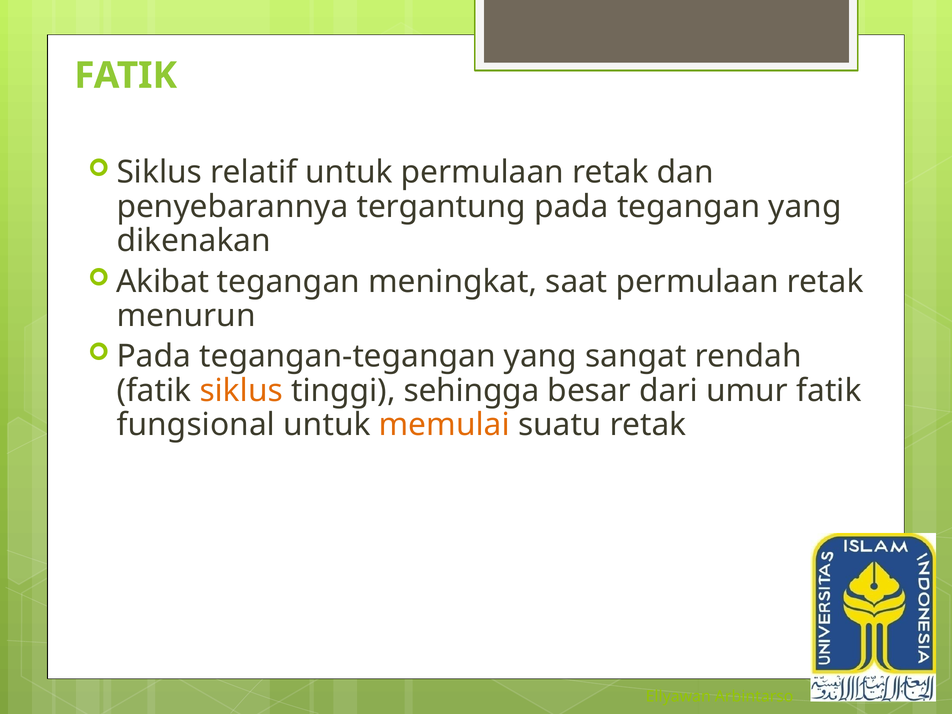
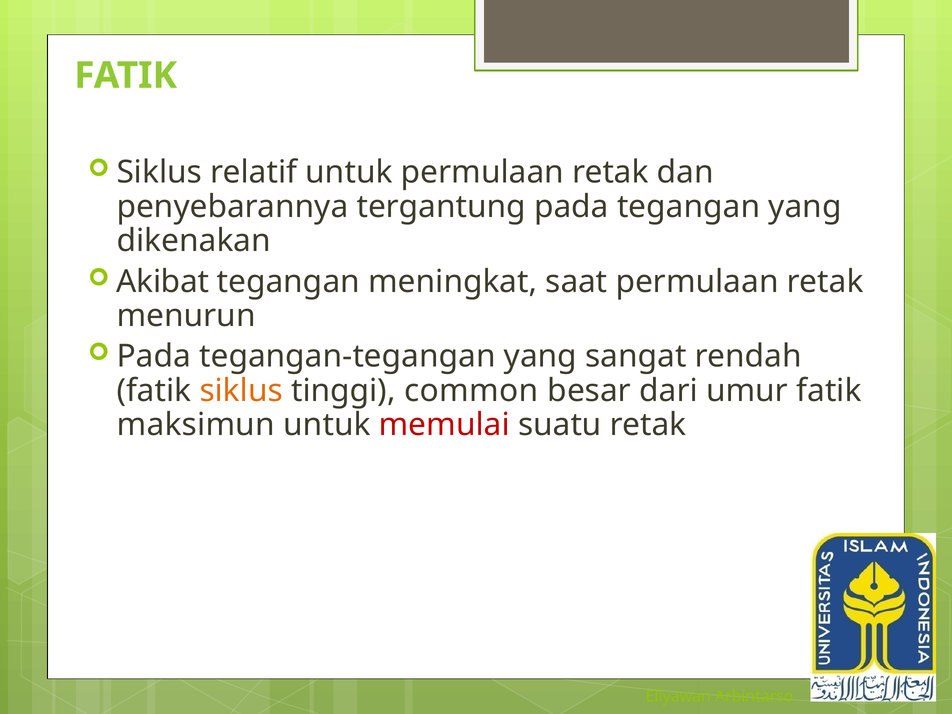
sehingga: sehingga -> common
fungsional: fungsional -> maksimun
memulai colour: orange -> red
